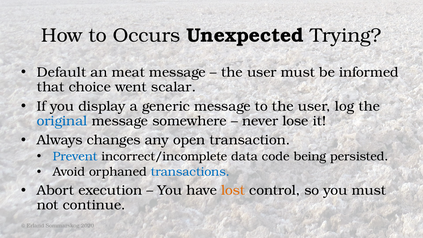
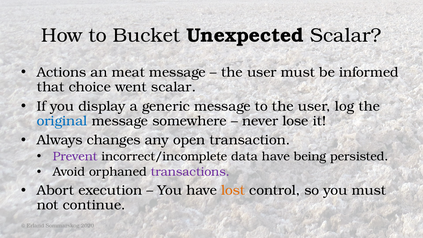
Occurs: Occurs -> Bucket
Unexpected Trying: Trying -> Scalar
Default: Default -> Actions
Prevent colour: blue -> purple
data code: code -> have
transactions colour: blue -> purple
